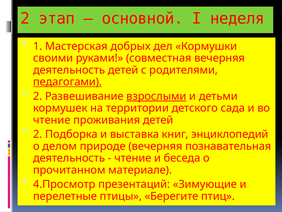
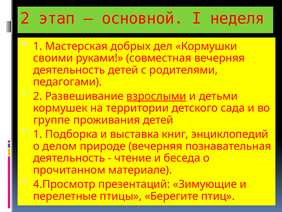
педагогами underline: present -> none
чтение at (52, 120): чтение -> группе
2 at (38, 134): 2 -> 1
